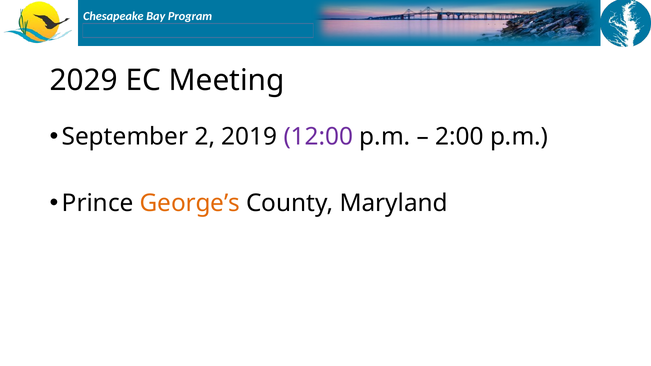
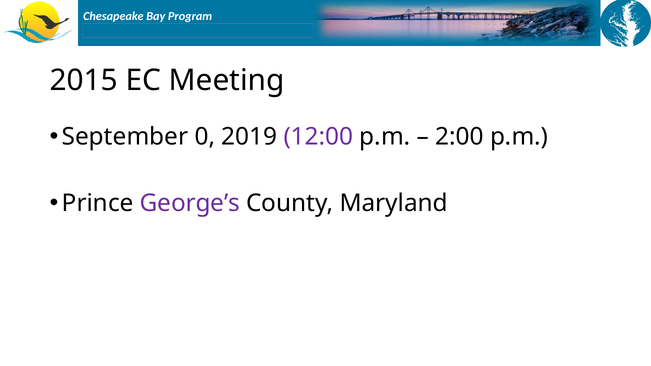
2029: 2029 -> 2015
2: 2 -> 0
George’s colour: orange -> purple
